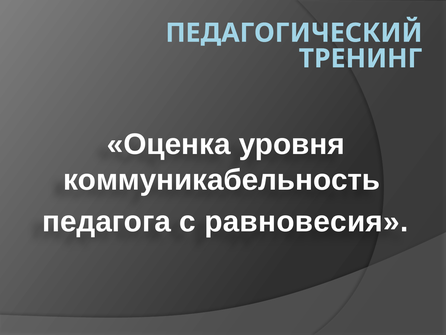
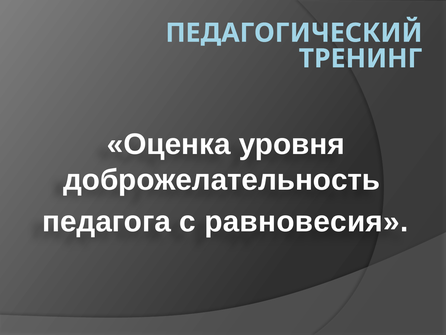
коммуникабельность: коммуникабельность -> доброжелательность
